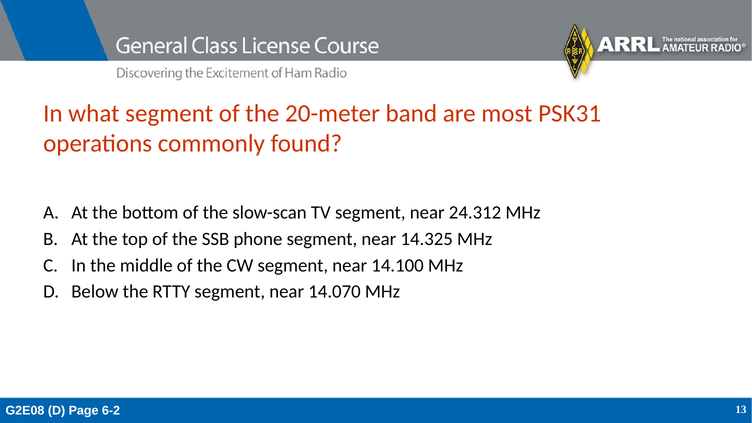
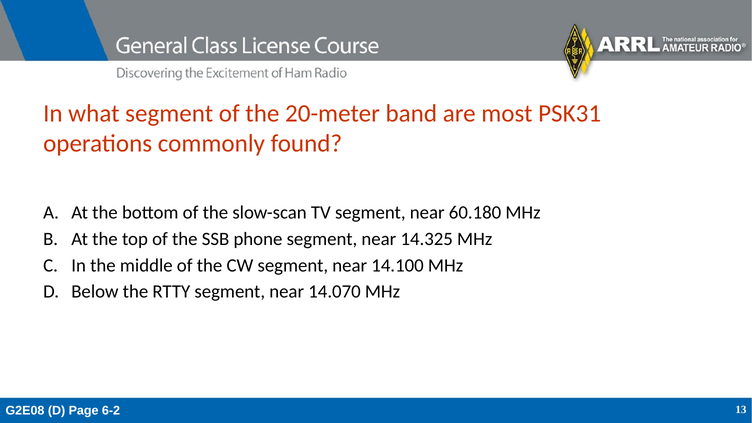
24.312: 24.312 -> 60.180
